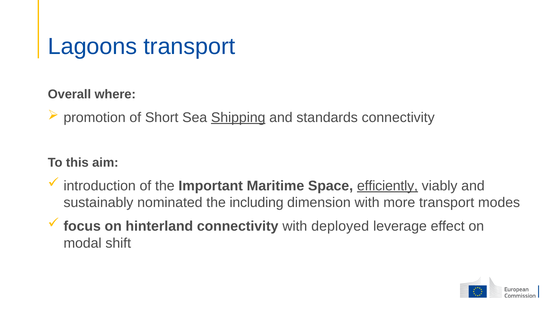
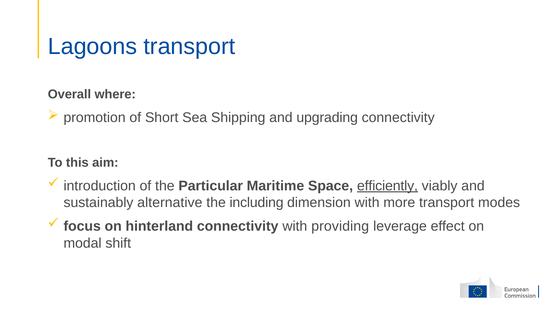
Shipping underline: present -> none
standards: standards -> upgrading
Important: Important -> Particular
nominated: nominated -> alternative
deployed: deployed -> providing
